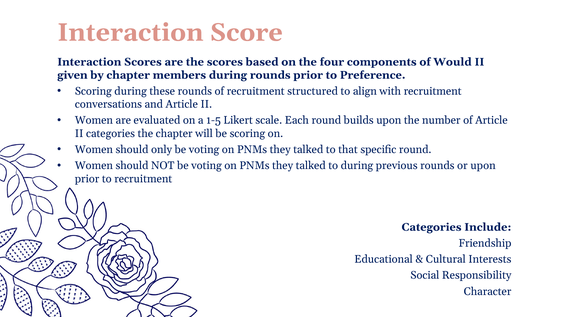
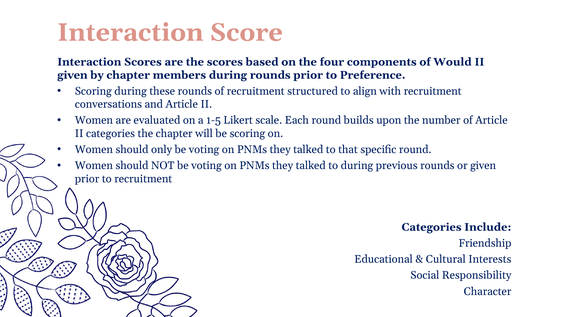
or upon: upon -> given
